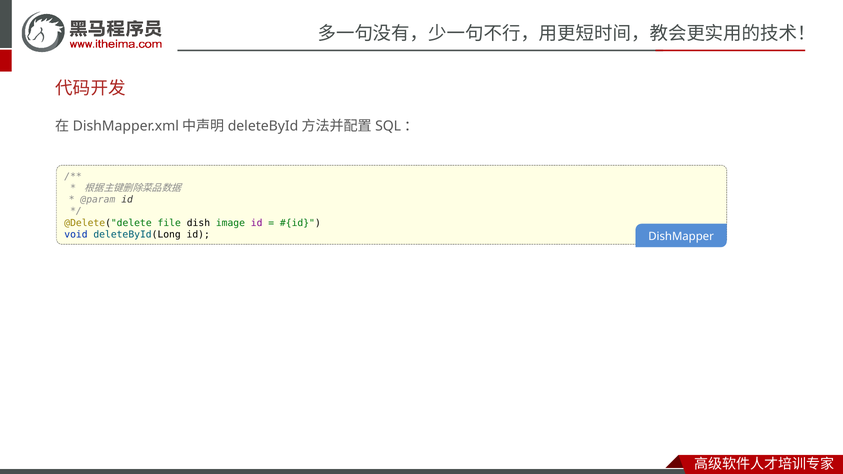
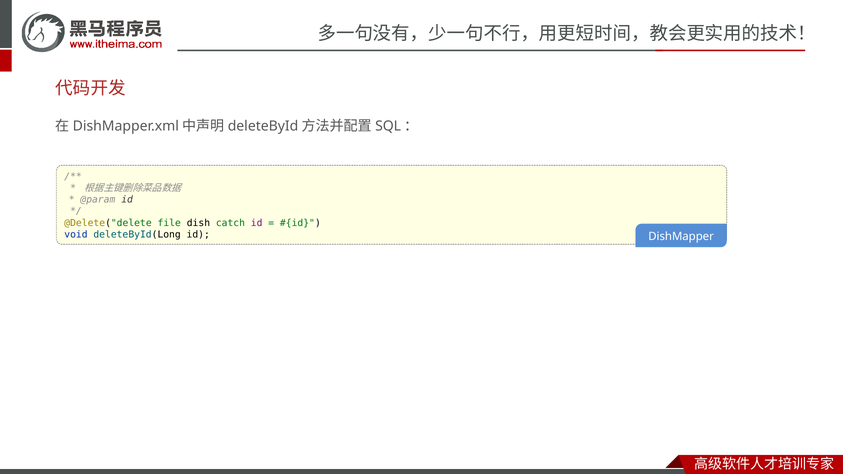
image: image -> catch
